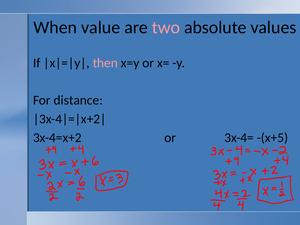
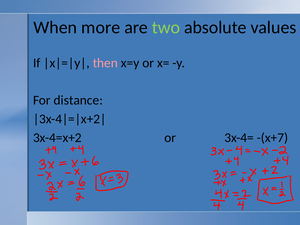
value: value -> more
two colour: pink -> light green
-(x+5: -(x+5 -> -(x+7
